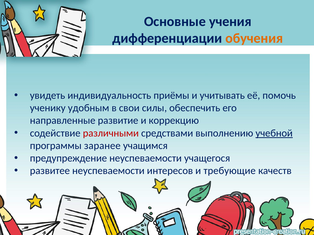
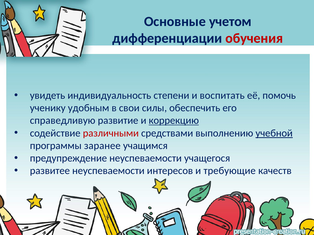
учения: учения -> учетом
обучения colour: orange -> red
приёмы: приёмы -> степени
учитывать: учитывать -> воспитать
направленные: направленные -> справедливую
коррекцию underline: none -> present
